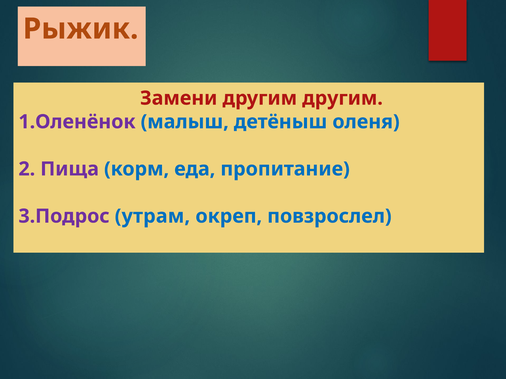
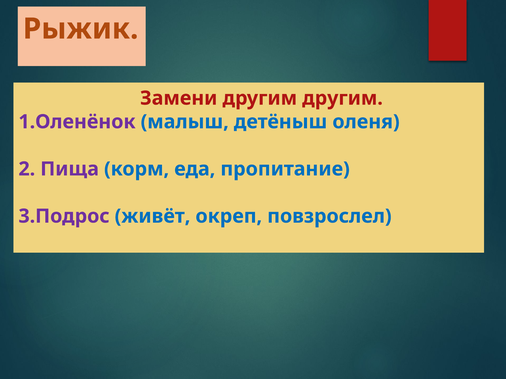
утрам: утрам -> живёт
